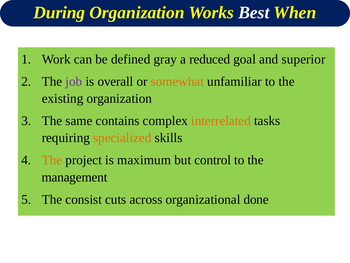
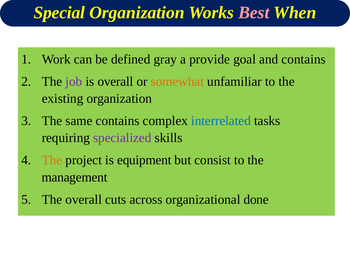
During: During -> Special
Best colour: white -> pink
reduced: reduced -> provide
and superior: superior -> contains
interrelated colour: orange -> blue
specialized colour: orange -> purple
maximum: maximum -> equipment
control: control -> consist
The consist: consist -> overall
